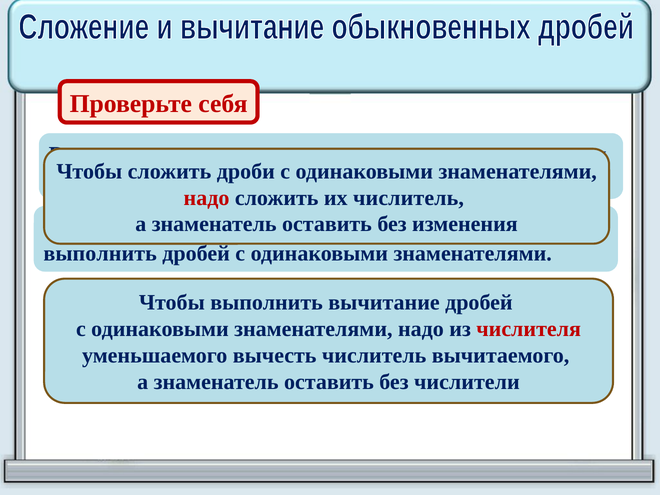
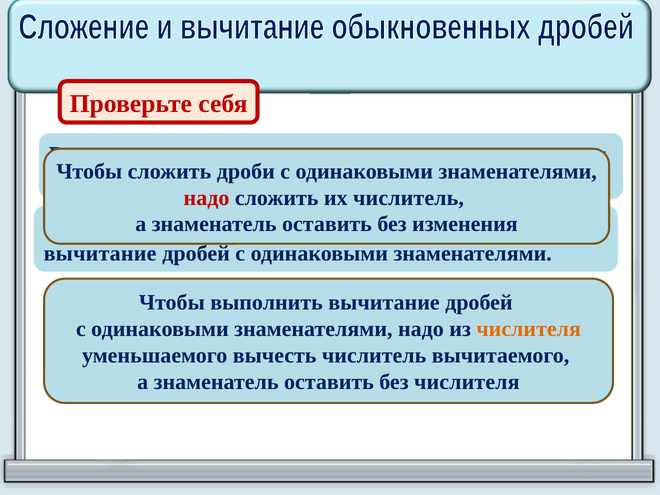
выполнить at (100, 254): выполнить -> вычитание
числителя at (529, 329) colour: red -> orange
без числители: числители -> числителя
